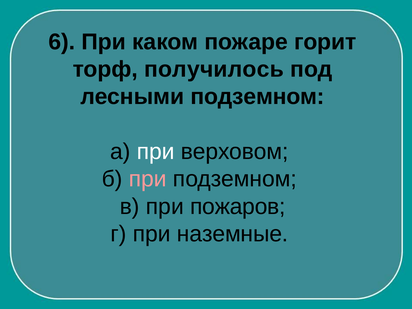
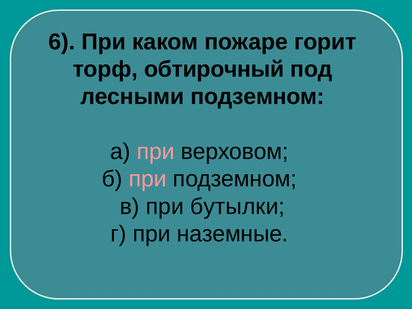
получилось: получилось -> обтирочный
при at (156, 152) colour: white -> pink
пожаров: пожаров -> бутылки
